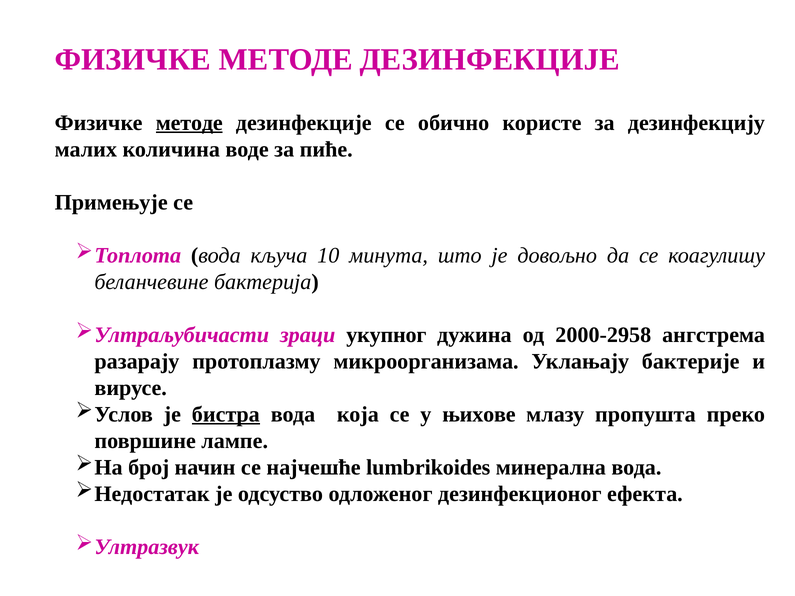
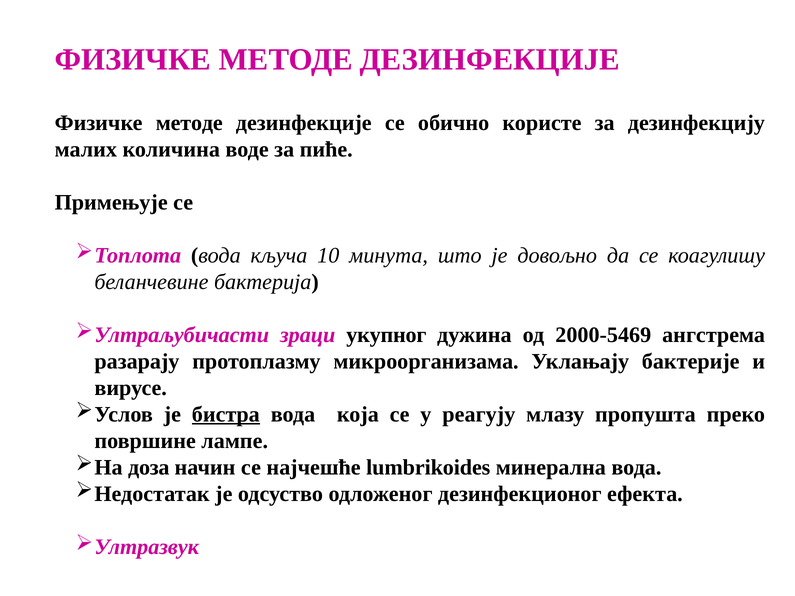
методе at (189, 123) underline: present -> none
2000-2958: 2000-2958 -> 2000-5469
њихове: њихове -> реагују
број: број -> доза
